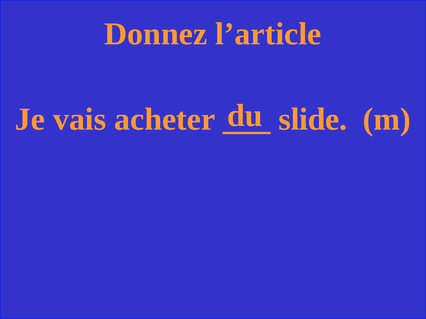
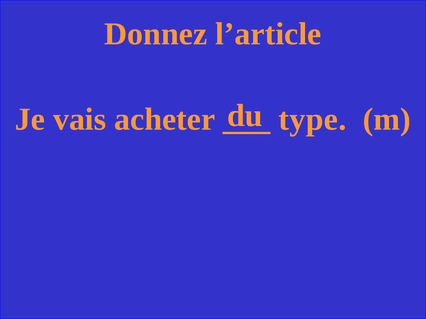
slide: slide -> type
